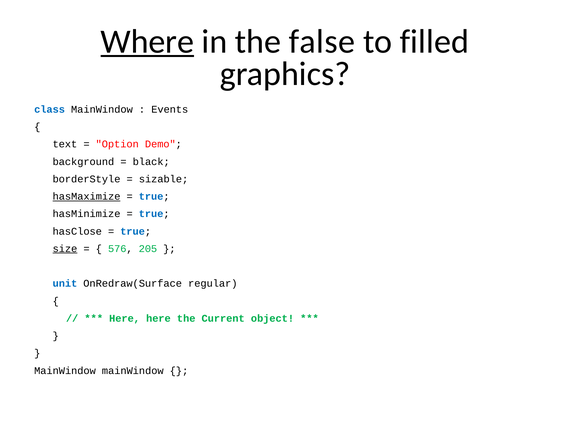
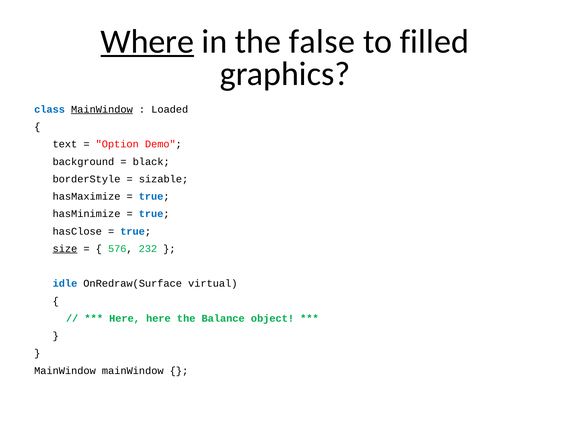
MainWindow at (102, 110) underline: none -> present
Events: Events -> Loaded
hasMaximize underline: present -> none
205: 205 -> 232
unit: unit -> idle
regular: regular -> virtual
Current: Current -> Balance
